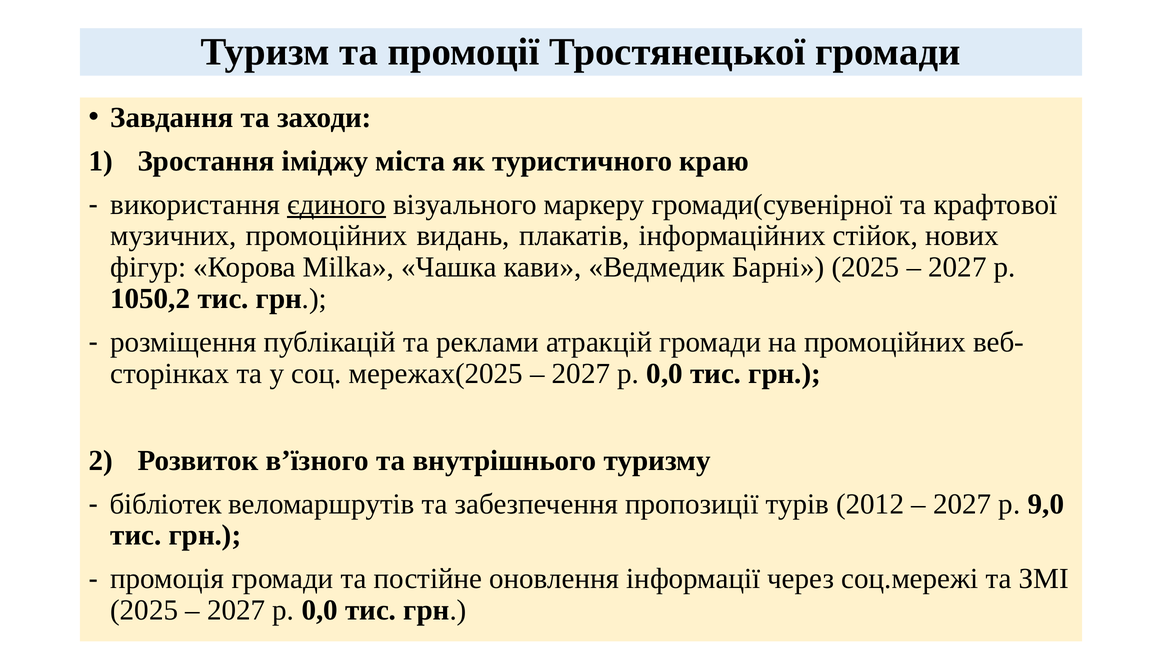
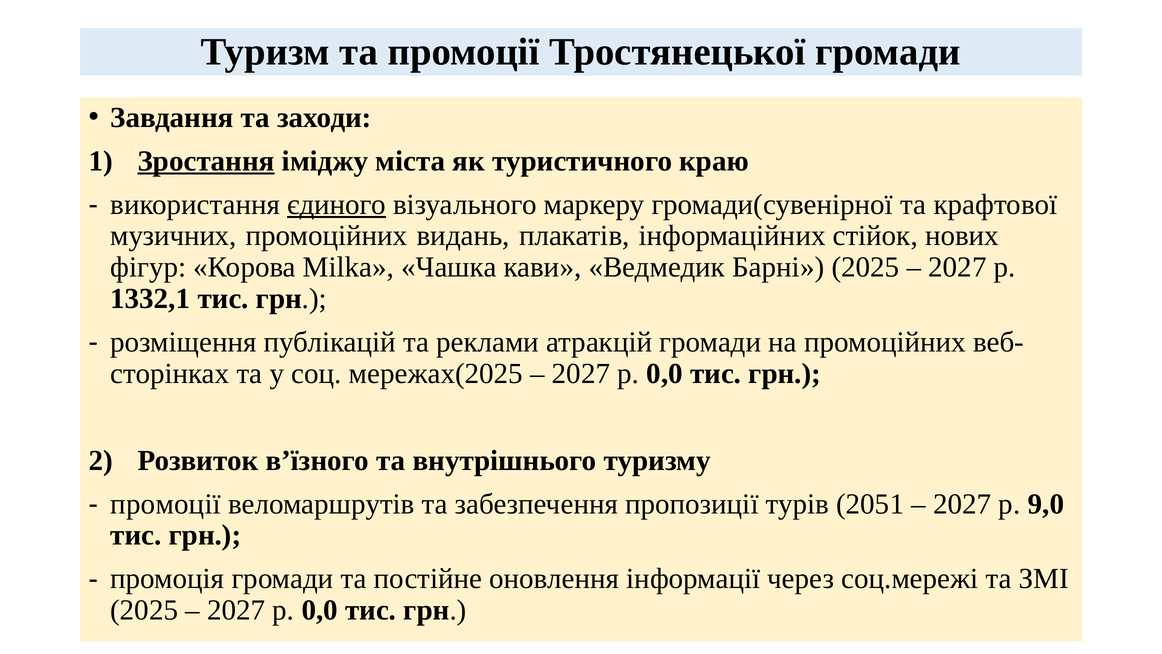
Зростання underline: none -> present
1050,2: 1050,2 -> 1332,1
бібліотек at (166, 504): бібліотек -> промоції
2012: 2012 -> 2051
